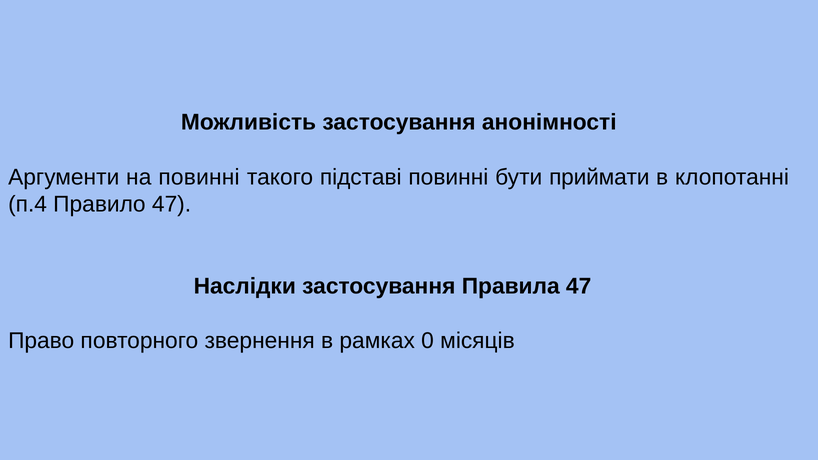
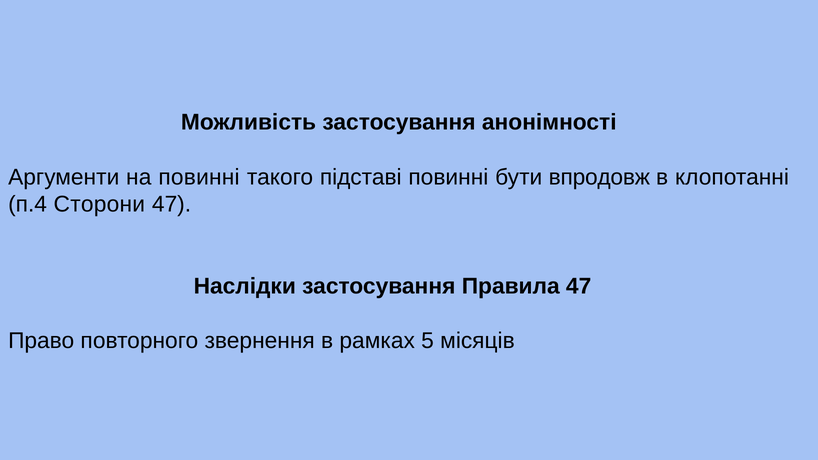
приймати: приймати -> впродовж
Правило: Правило -> Сторони
0: 0 -> 5
